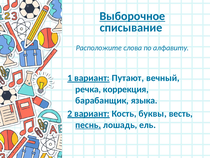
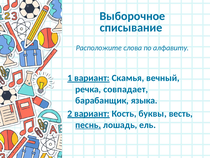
Выборочное underline: present -> none
Путают: Путают -> Скамья
коррекция: коррекция -> совпадает
